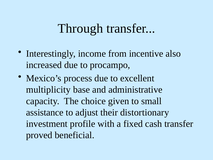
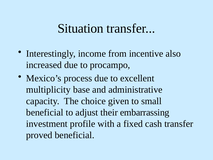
Through: Through -> Situation
assistance at (45, 112): assistance -> beneficial
distortionary: distortionary -> embarrassing
